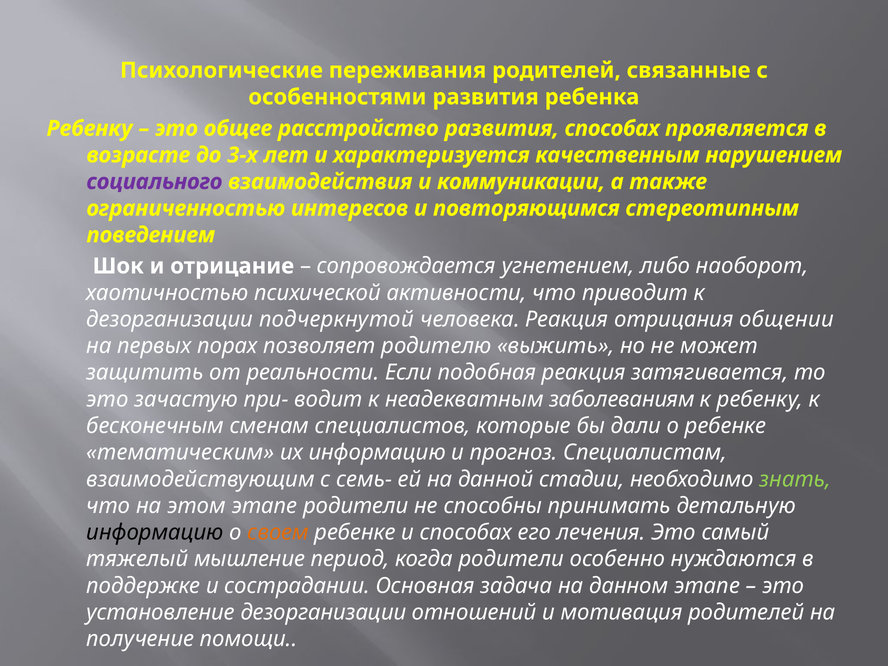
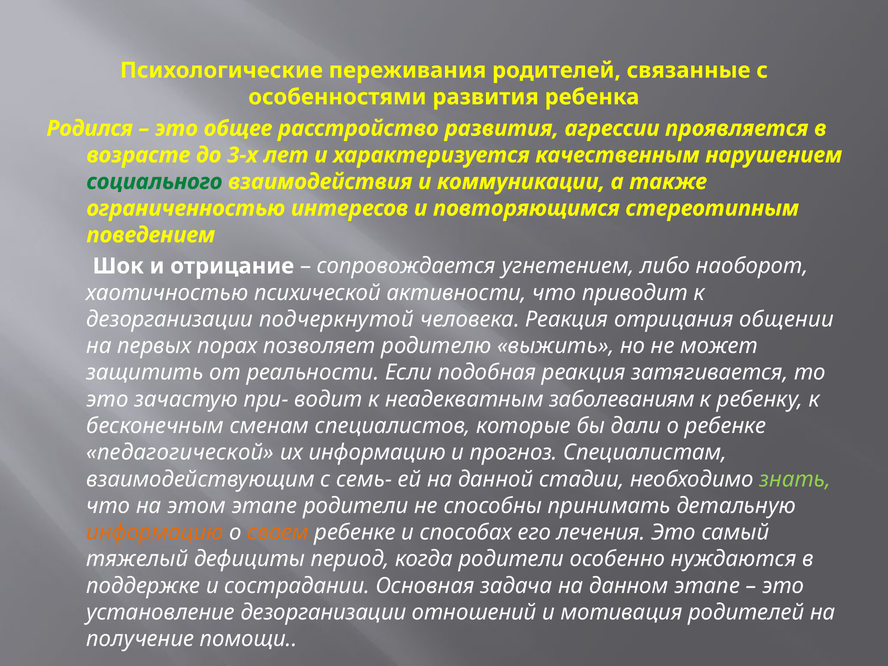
Ребенку at (90, 128): Ребенку -> Родился
развития способах: способах -> агрессии
социального colour: purple -> green
тематическим: тематическим -> педагогической
информацию at (155, 533) colour: black -> orange
мышление: мышление -> дефициты
